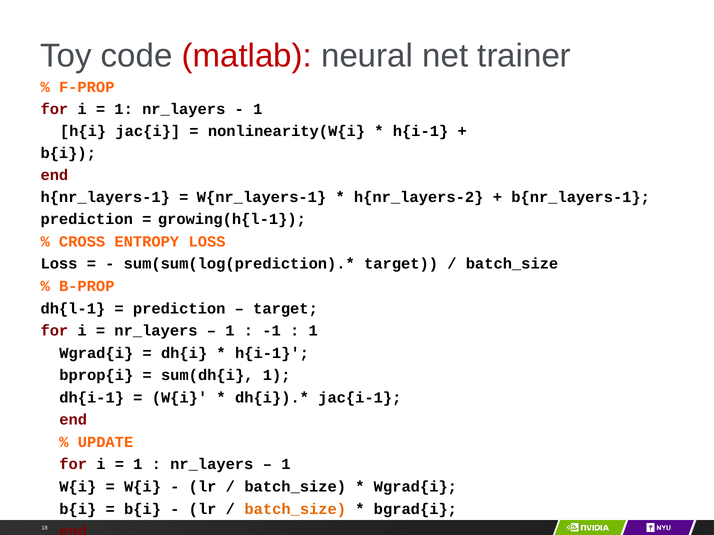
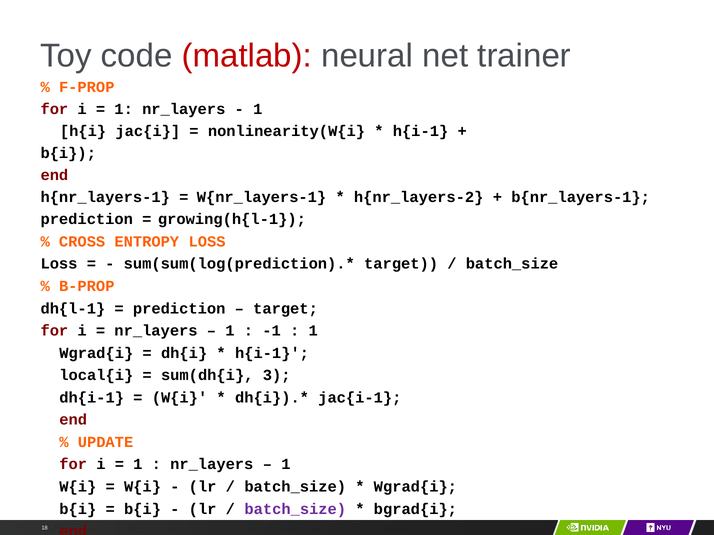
bprop{i: bprop{i -> local{i
sum(dh{i 1: 1 -> 3
batch_size at (295, 509) colour: orange -> purple
